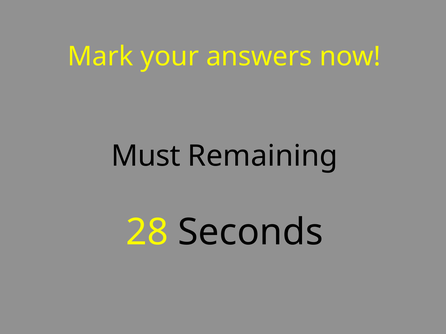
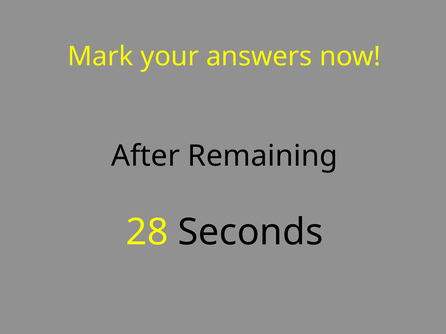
Must: Must -> After
